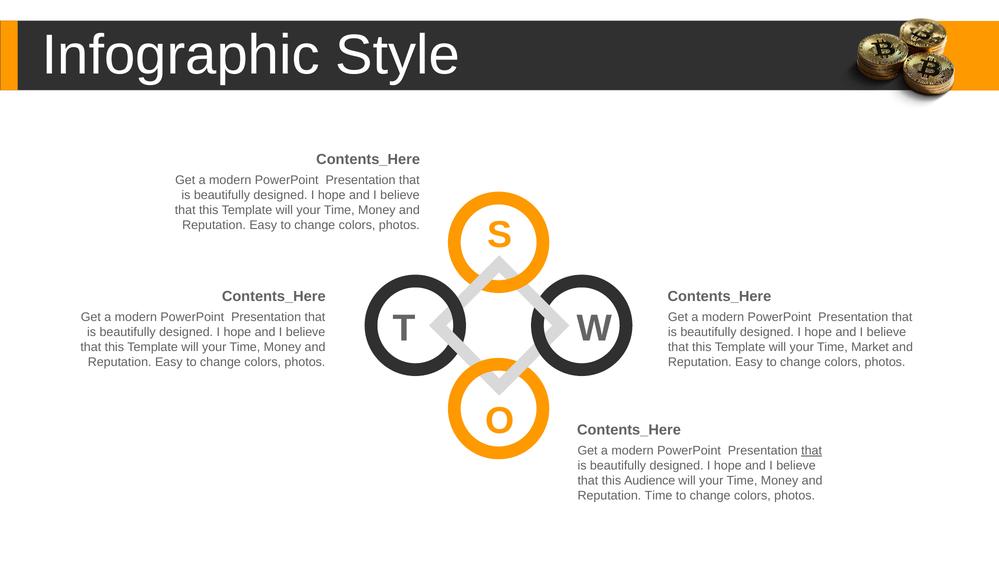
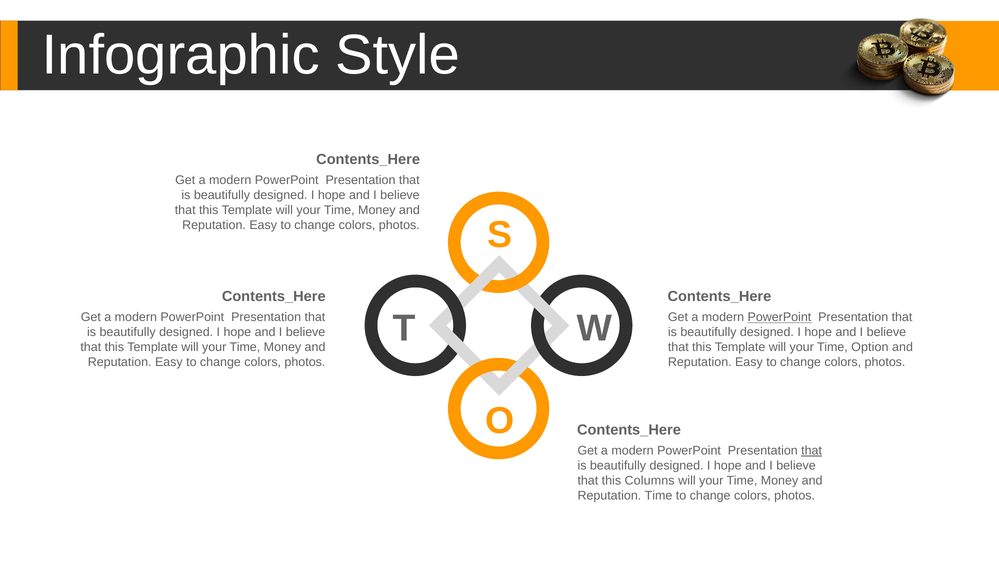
PowerPoint at (779, 317) underline: none -> present
Market: Market -> Option
Audience: Audience -> Columns
